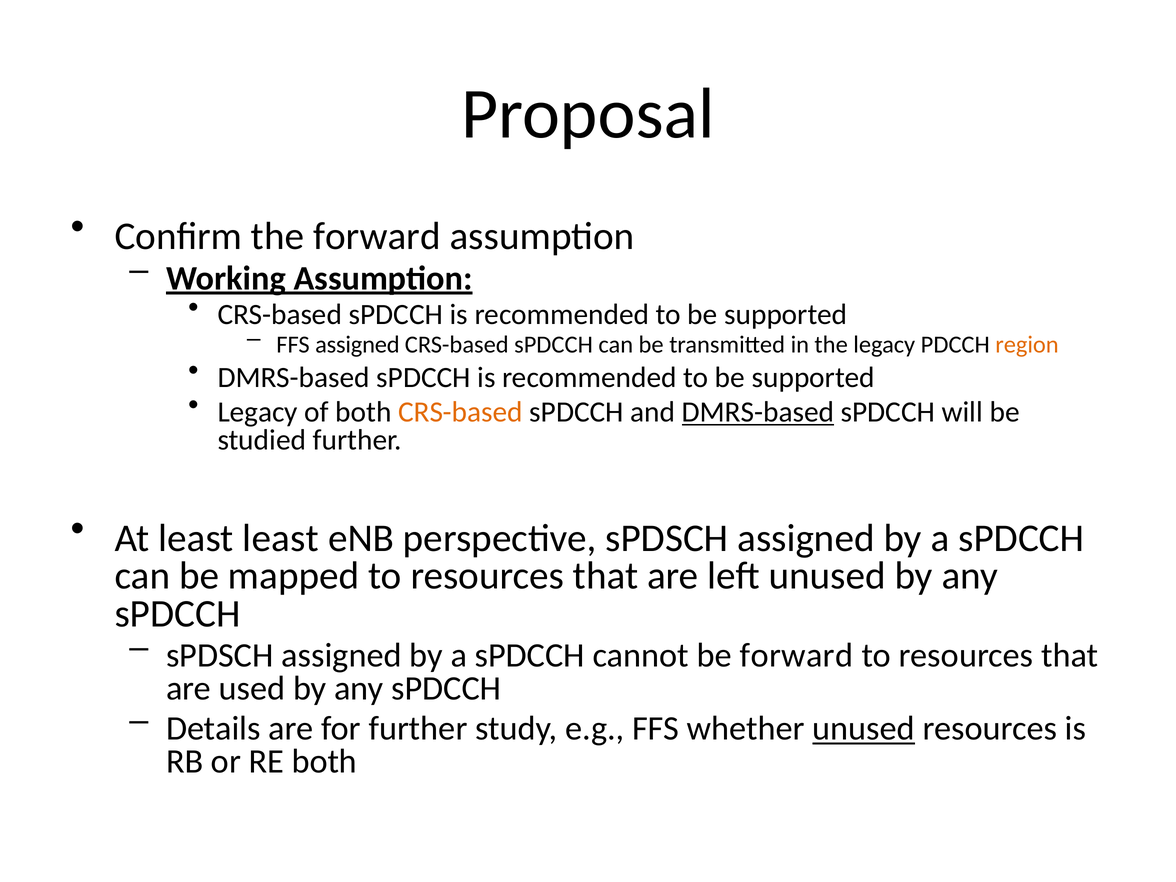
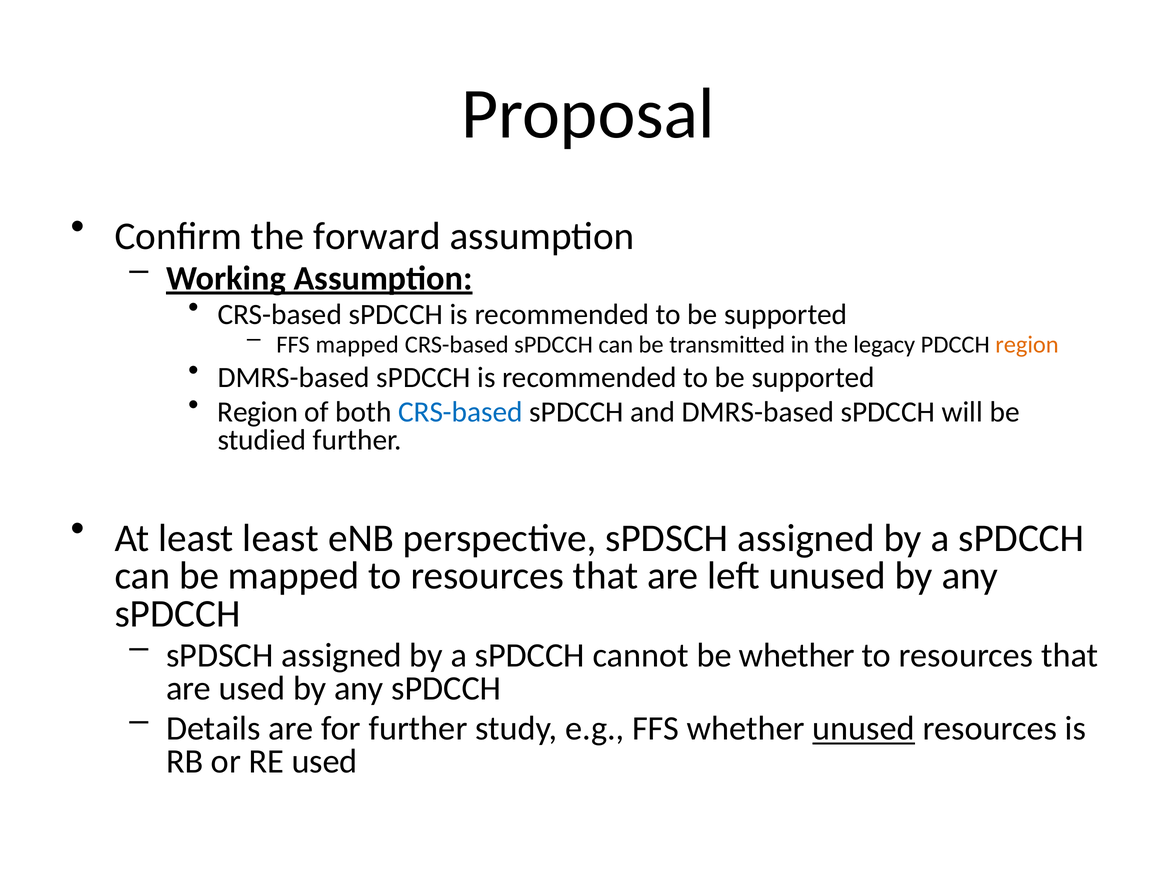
FFS assigned: assigned -> mapped
Legacy at (258, 412): Legacy -> Region
CRS-based at (460, 412) colour: orange -> blue
DMRS-based at (758, 412) underline: present -> none
be forward: forward -> whether
RE both: both -> used
